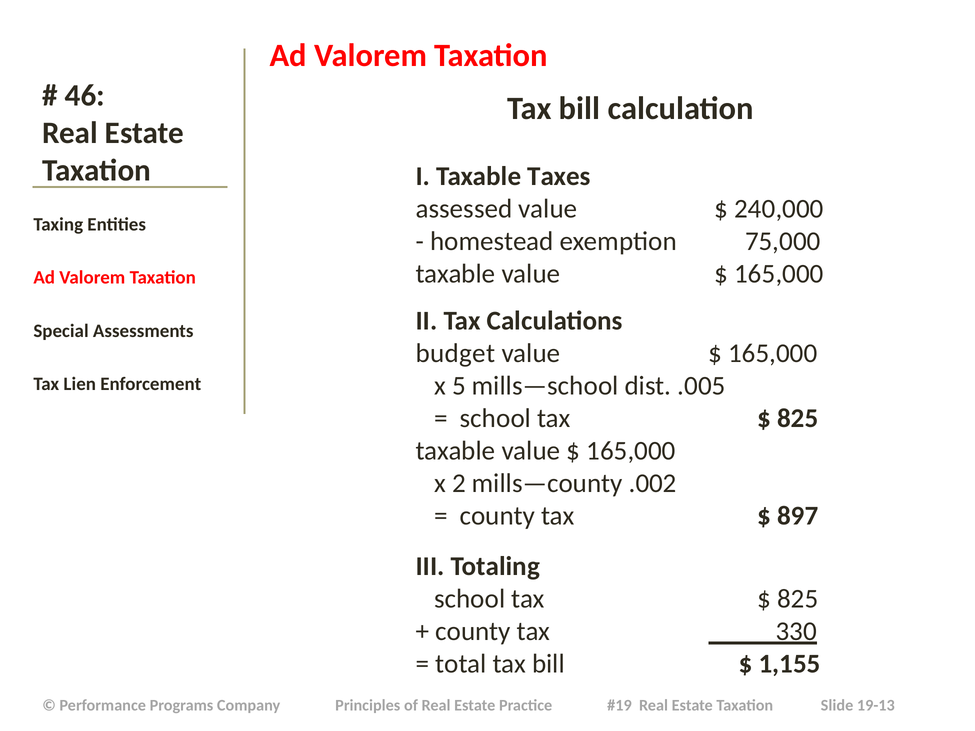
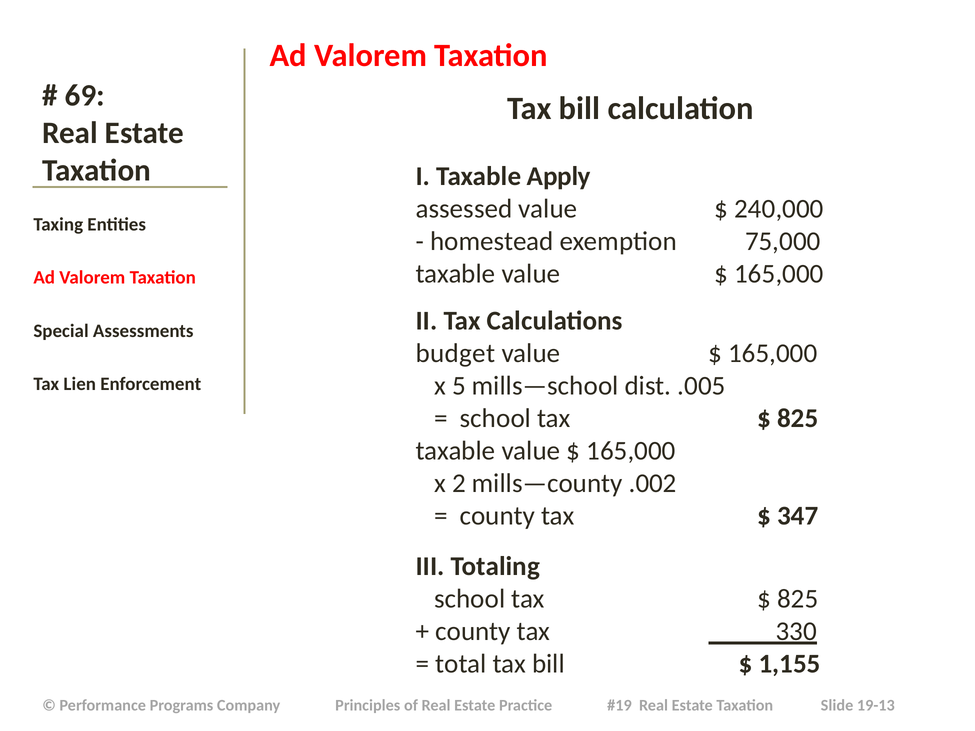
46: 46 -> 69
Taxes: Taxes -> Apply
897: 897 -> 347
